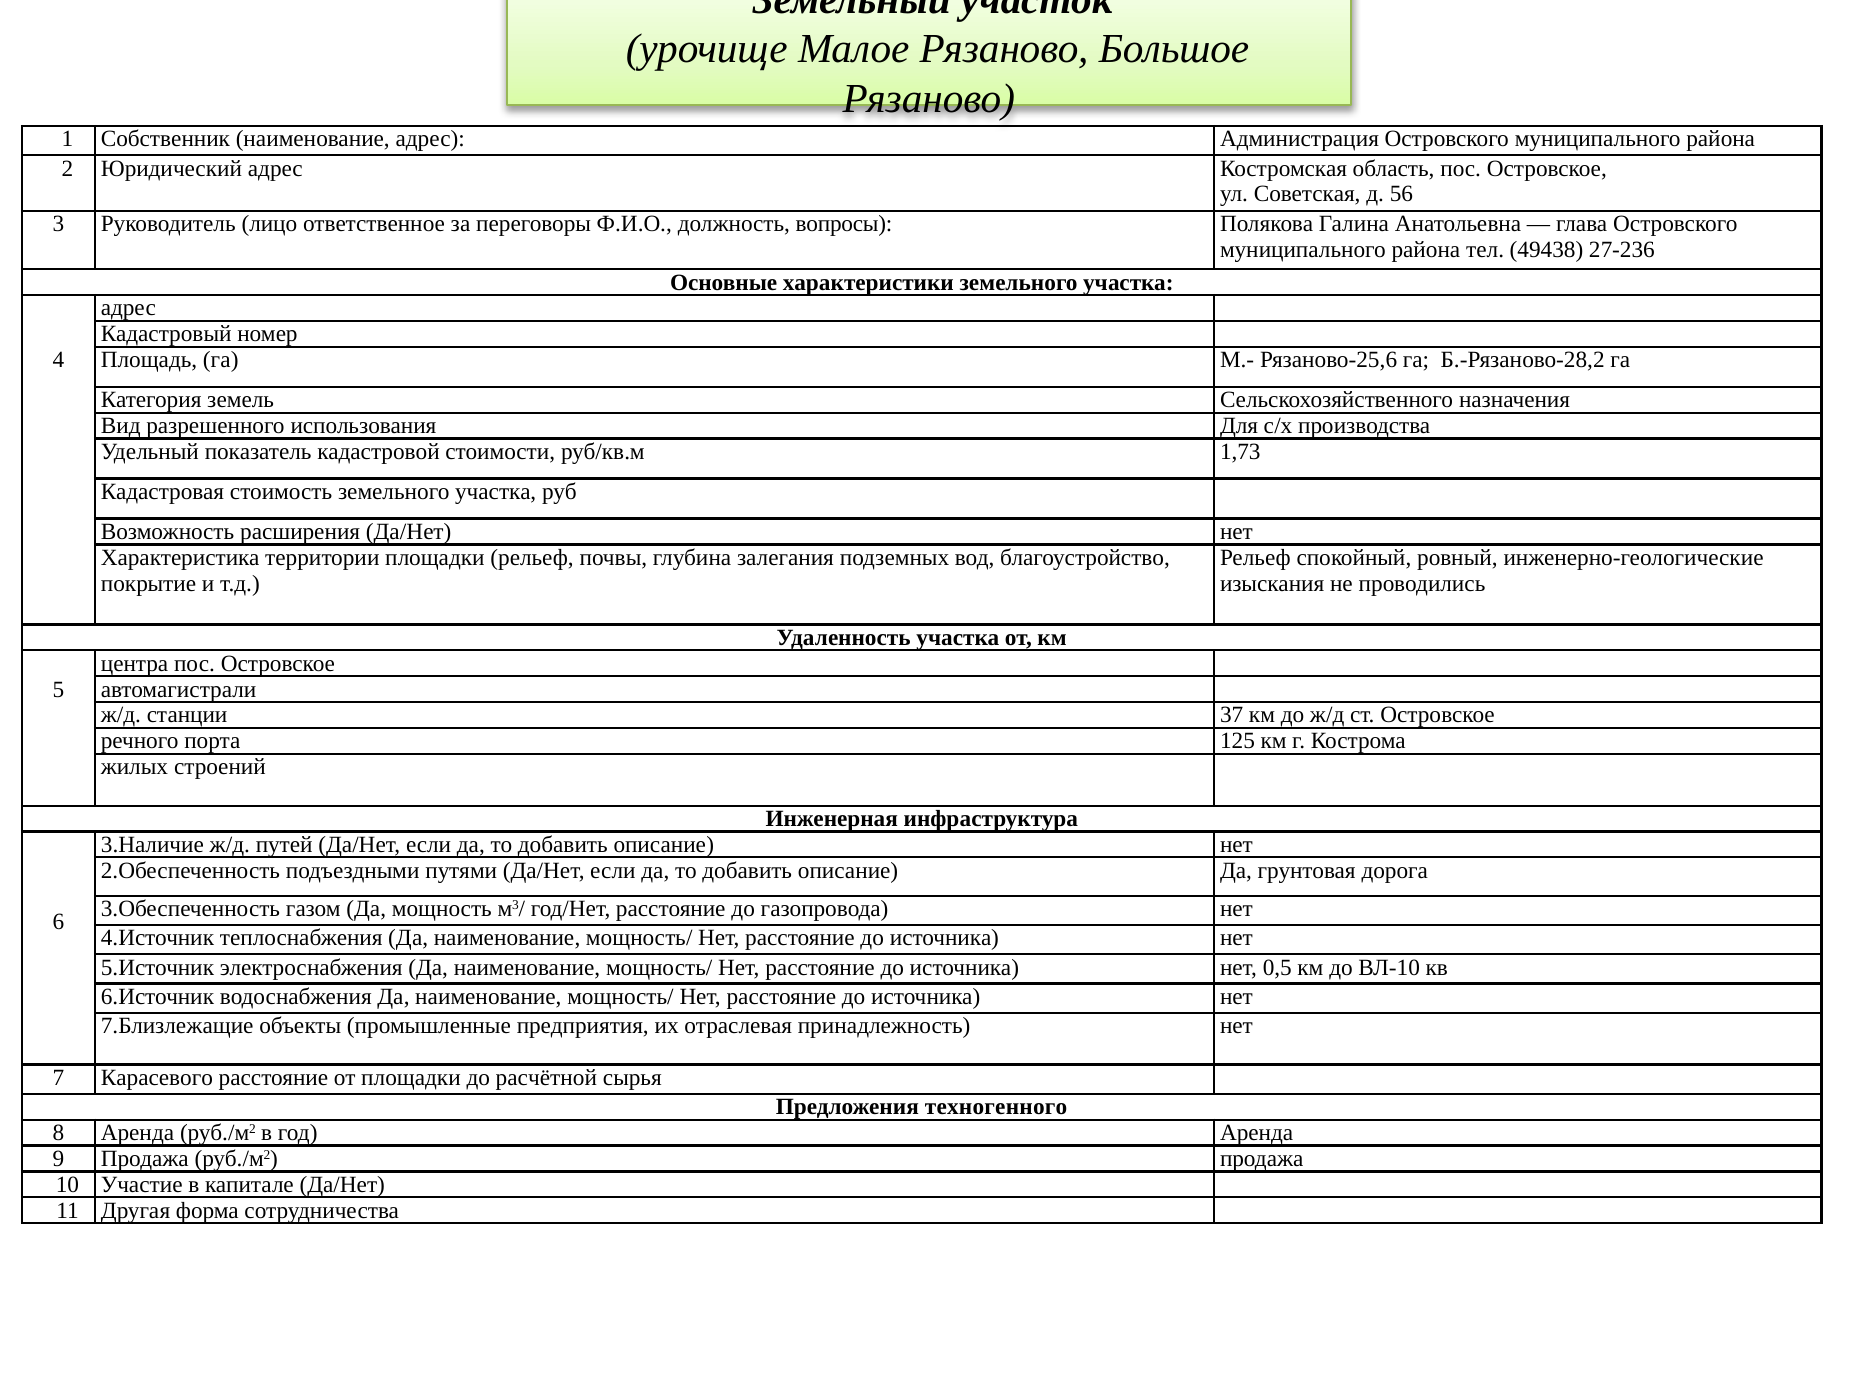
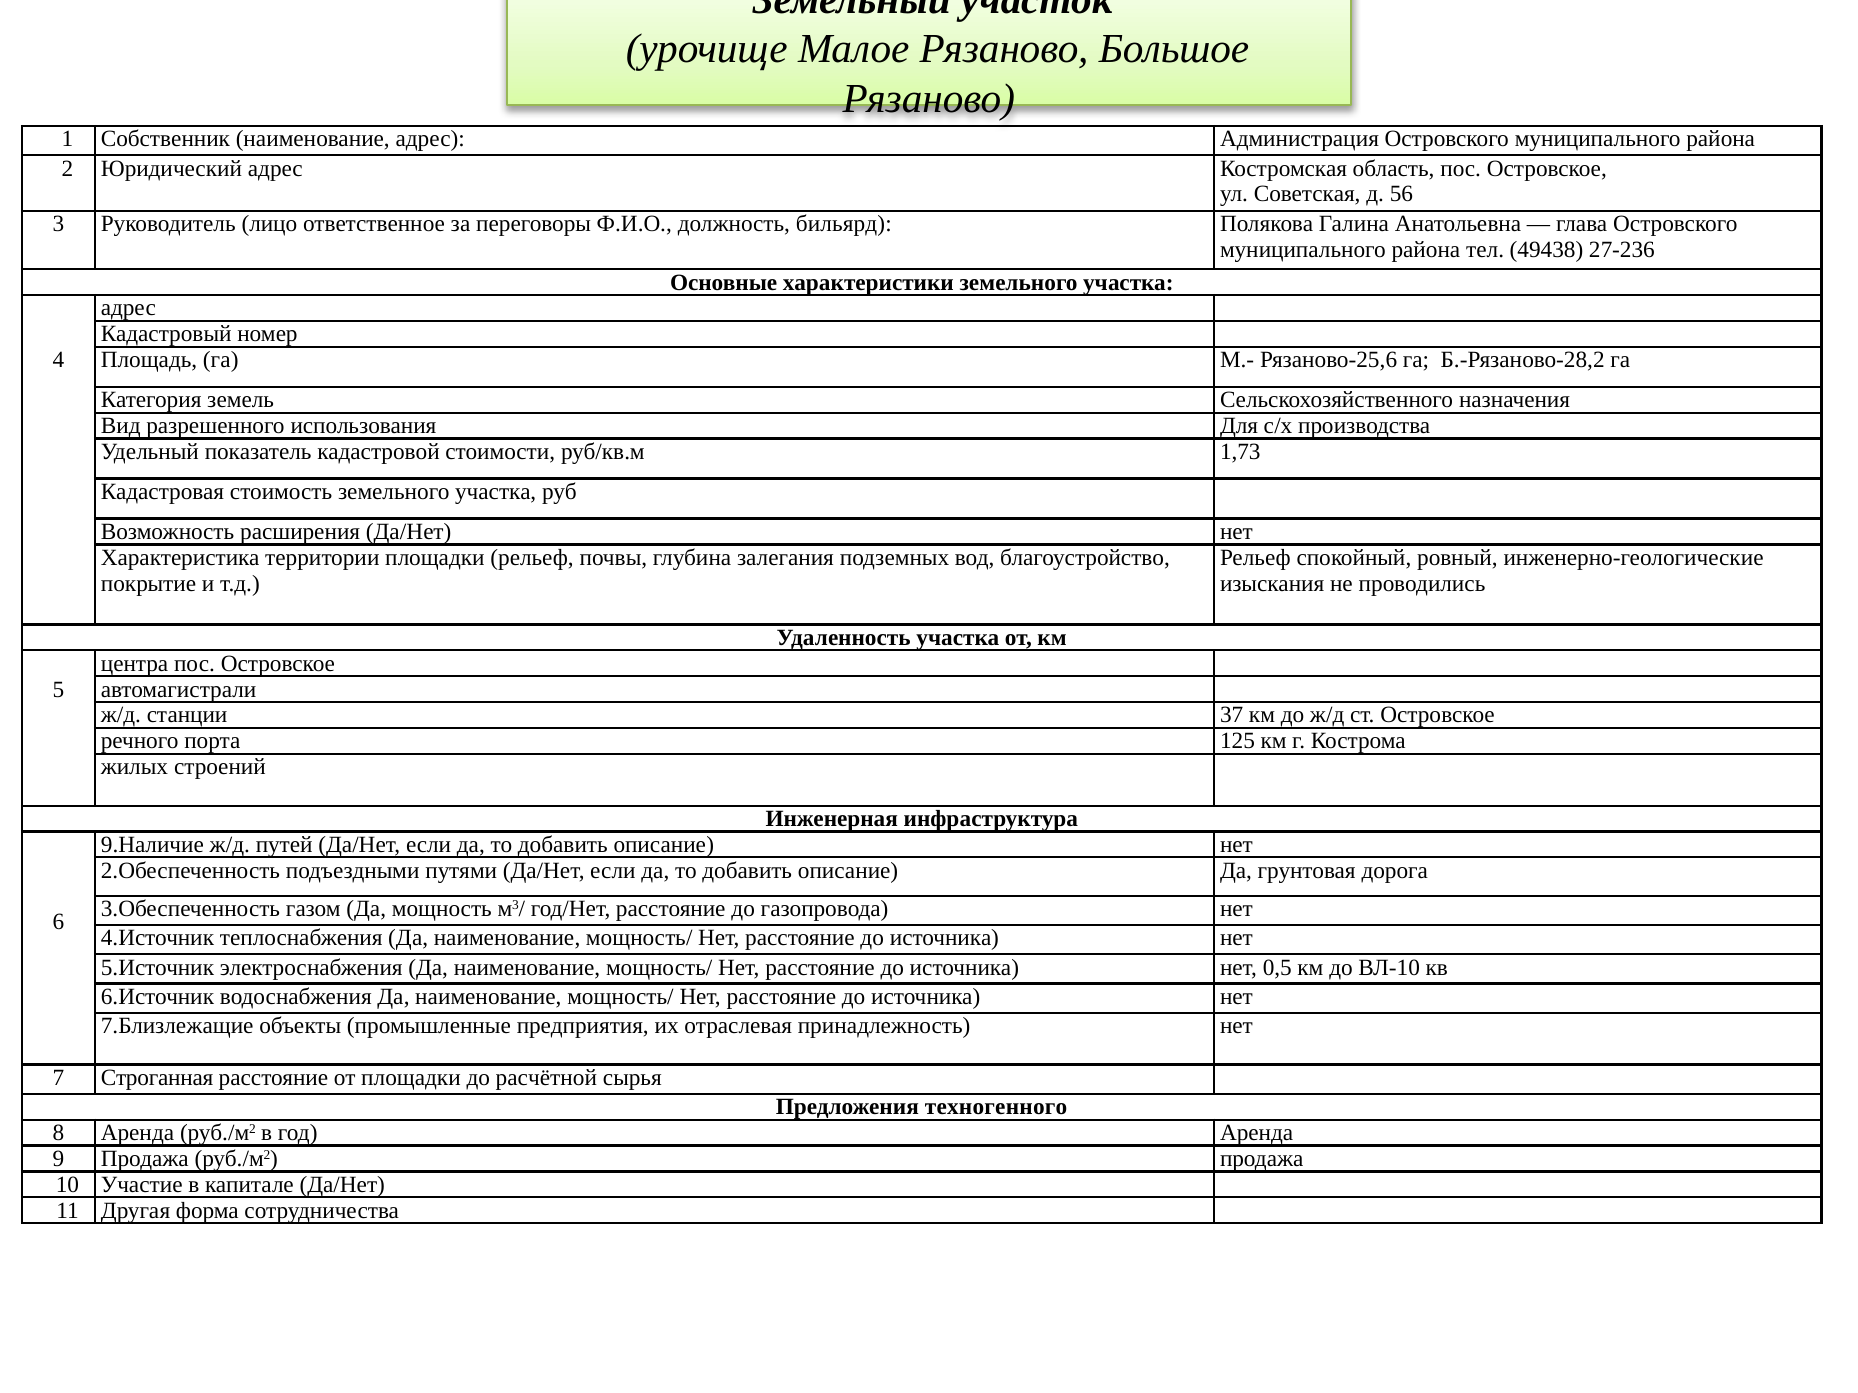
вопросы: вопросы -> бильярд
3.Наличие: 3.Наличие -> 9.Наличие
Карасевого: Карасевого -> Строганная
